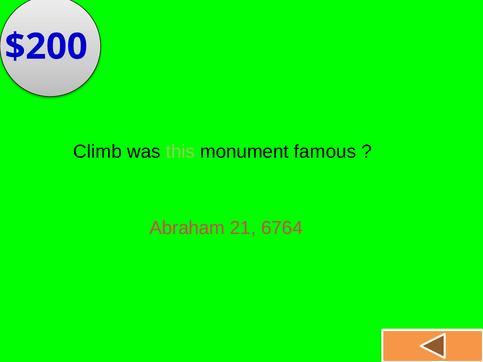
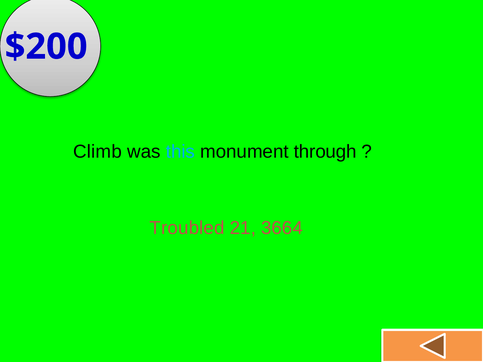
this colour: light green -> light blue
famous: famous -> through
Abraham: Abraham -> Troubled
6764: 6764 -> 3664
